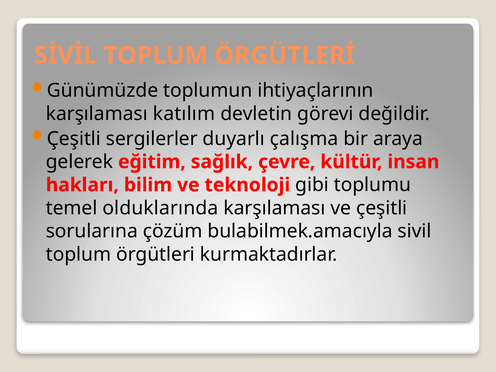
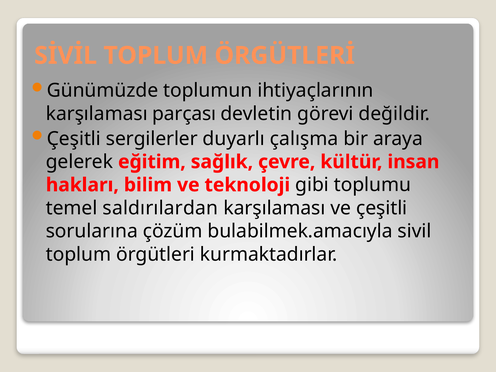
katılım: katılım -> parçası
olduklarında: olduklarında -> saldırılardan
